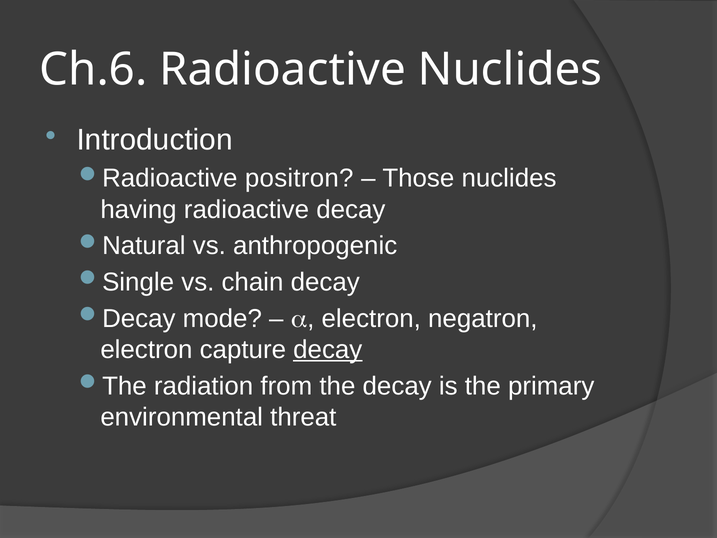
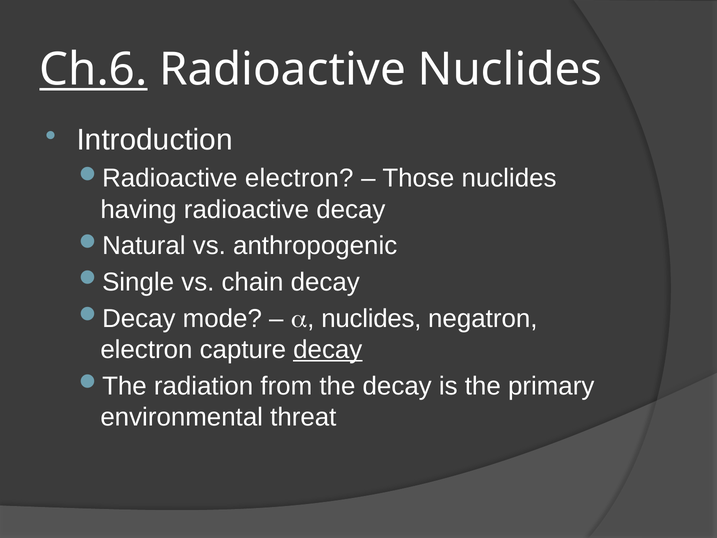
Ch.6 underline: none -> present
positron at (299, 178): positron -> electron
electron at (371, 318): electron -> nuclides
